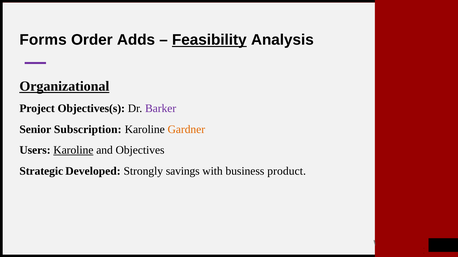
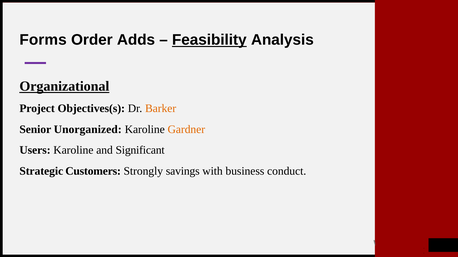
Barker colour: purple -> orange
Subscription: Subscription -> Unorganized
Karoline at (73, 150) underline: present -> none
Objectives: Objectives -> Significant
Developed: Developed -> Customers
product: product -> conduct
